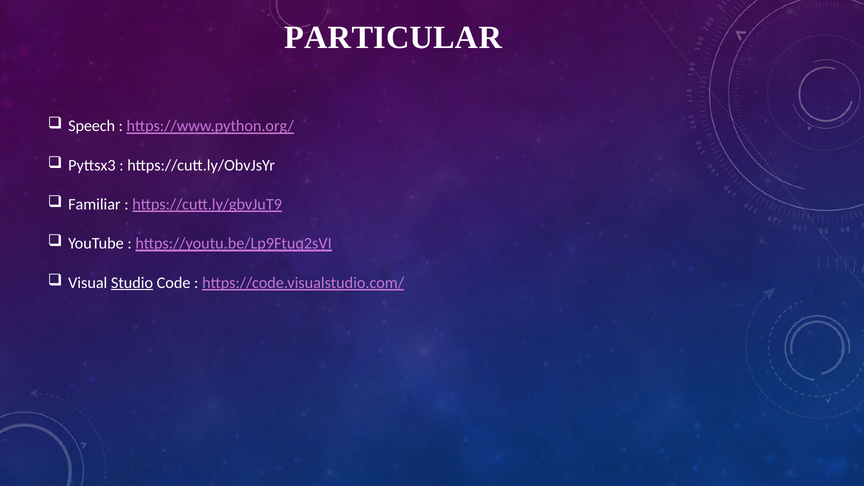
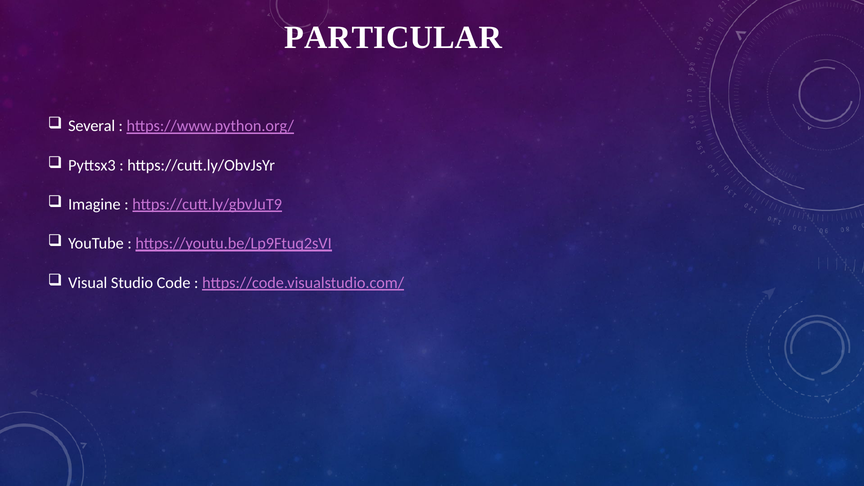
Speech: Speech -> Several
Familiar: Familiar -> Imagine
Studio underline: present -> none
